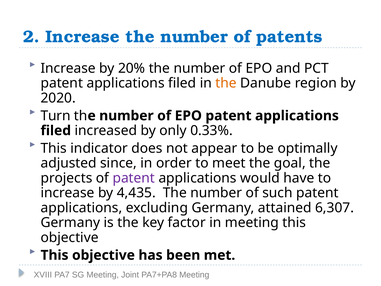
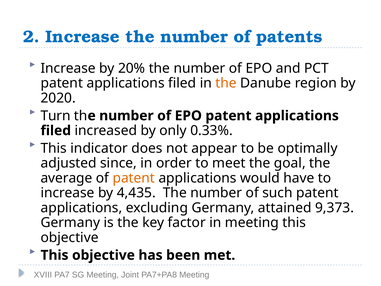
projects: projects -> average
patent at (134, 178) colour: purple -> orange
6,307: 6,307 -> 9,373
